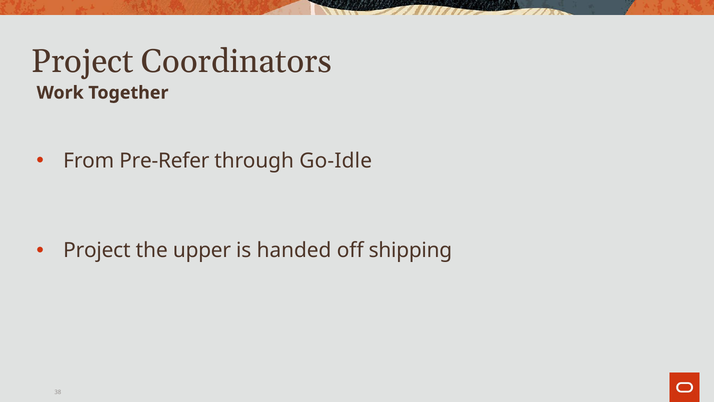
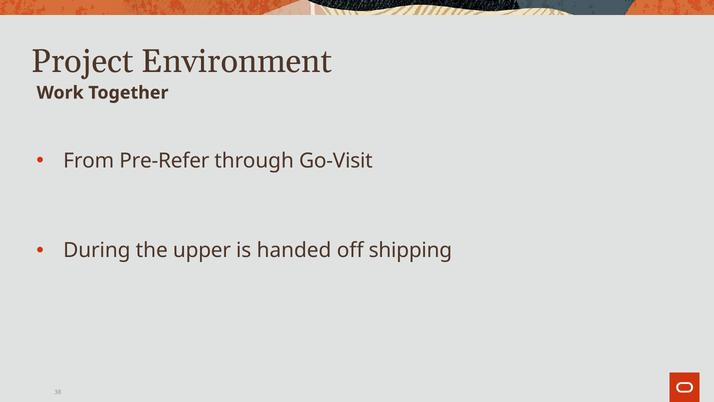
Coordinators: Coordinators -> Environment
Go-Idle: Go-Idle -> Go-Visit
Project at (97, 250): Project -> During
